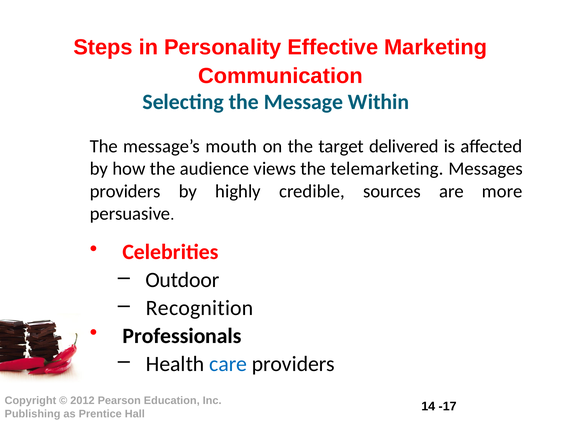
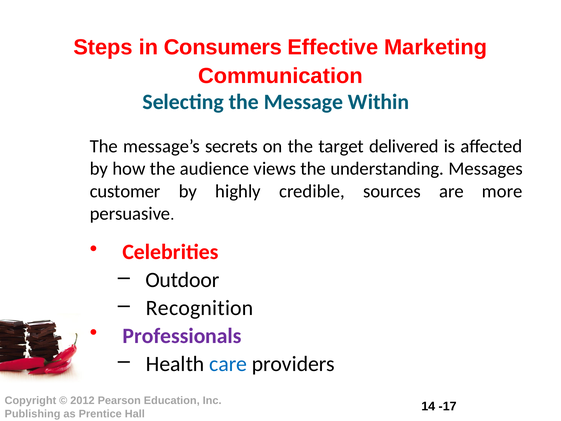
Personality: Personality -> Consumers
mouth: mouth -> secrets
telemarketing: telemarketing -> understanding
providers at (125, 191): providers -> customer
Professionals colour: black -> purple
